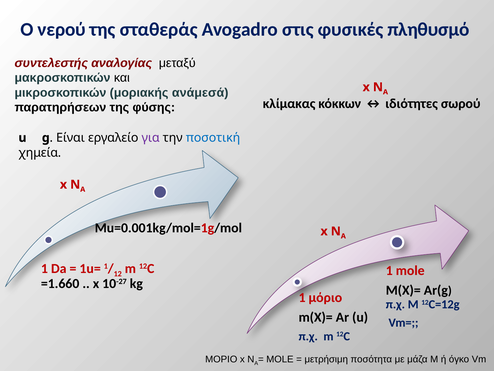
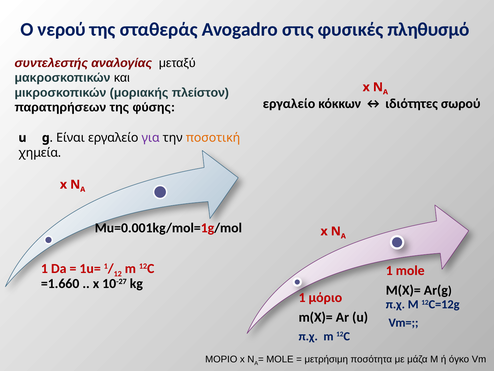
ανάμεσά: ανάμεσά -> πλείστον
φύσης κλίμακας: κλίμακας -> εργαλείο
ποσοτική colour: blue -> orange
